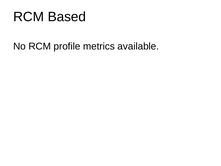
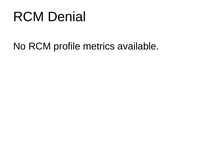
Based: Based -> Denial
